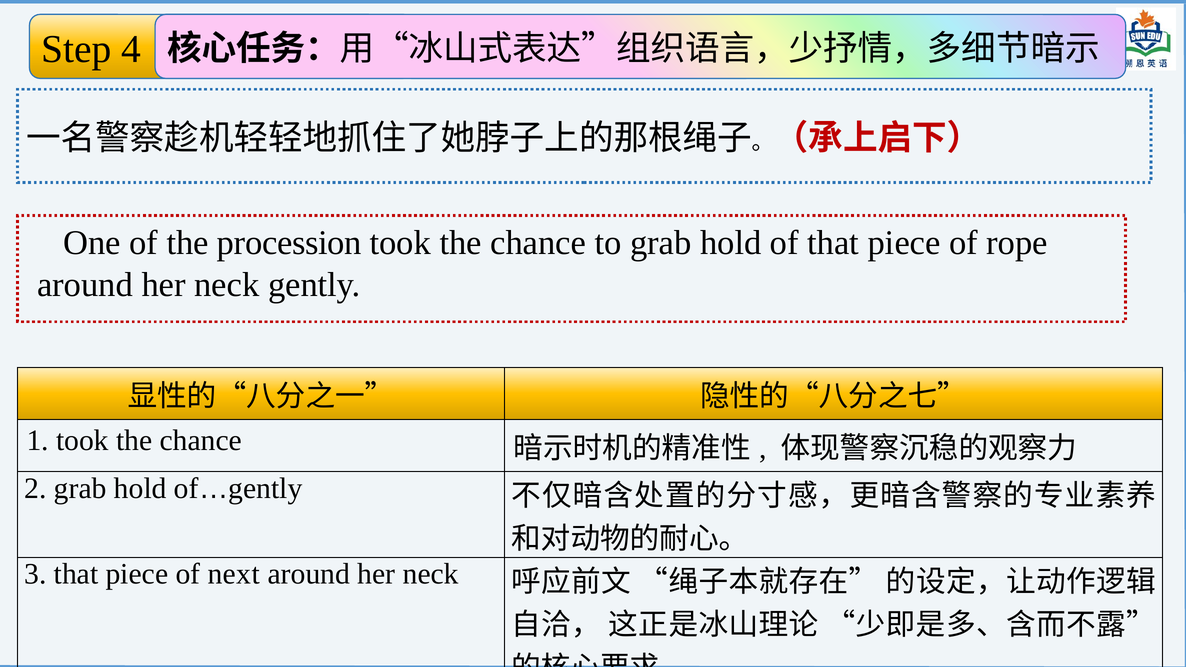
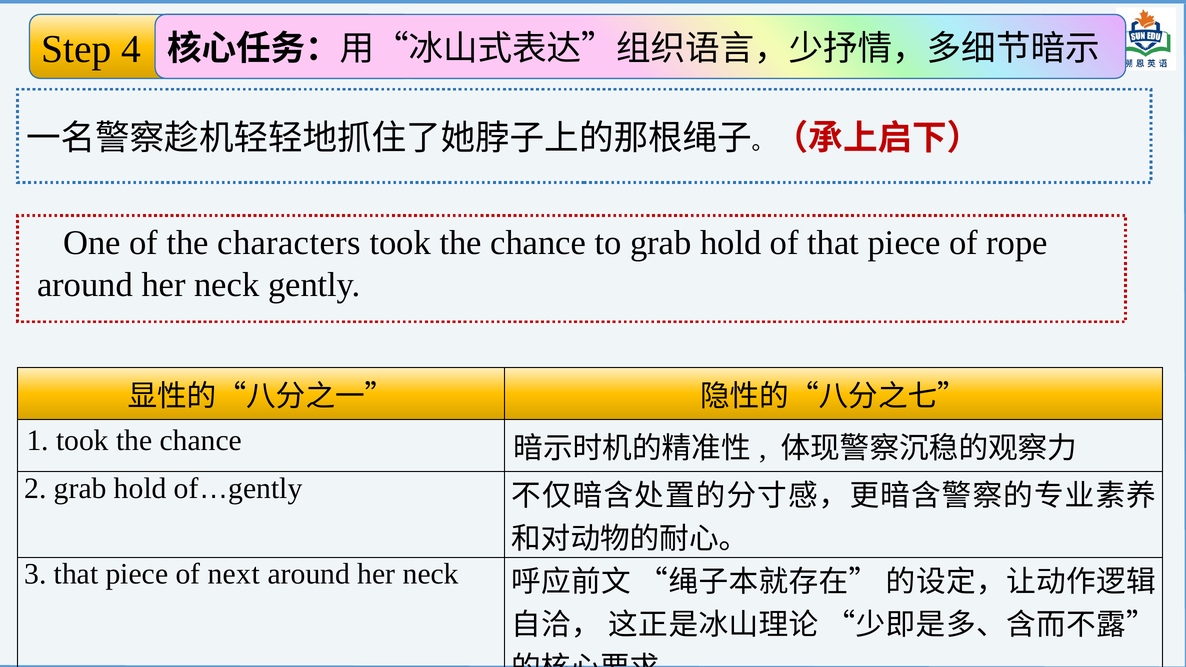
procession: procession -> characters
